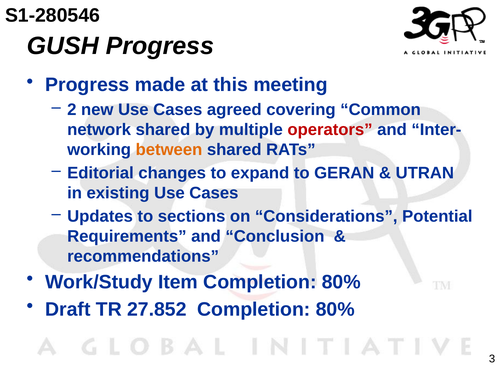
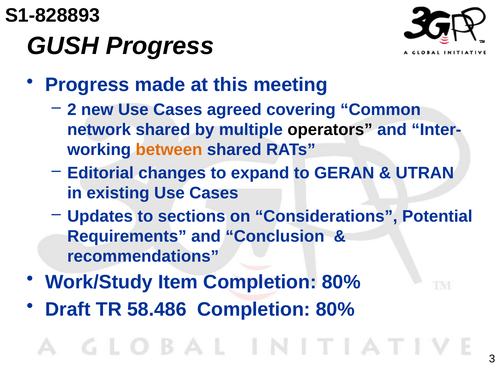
S1-280546: S1-280546 -> S1-828893
operators colour: red -> black
27.852: 27.852 -> 58.486
